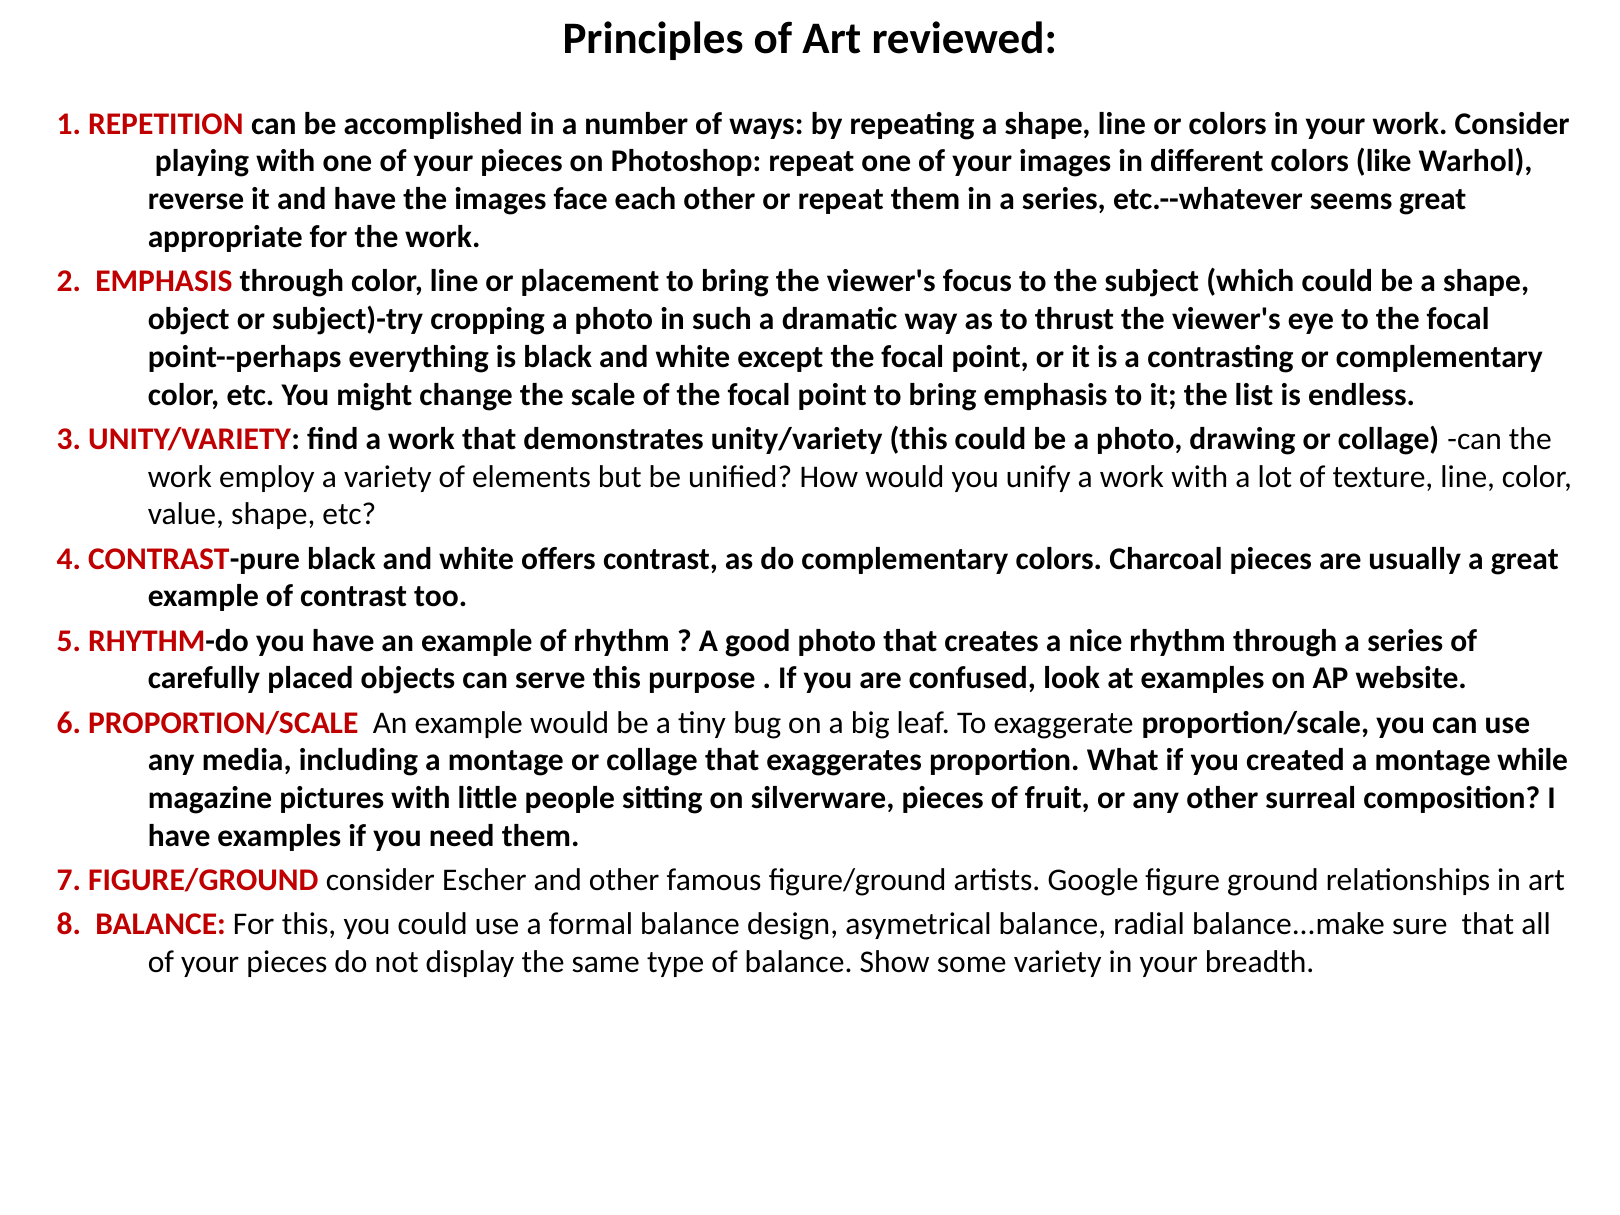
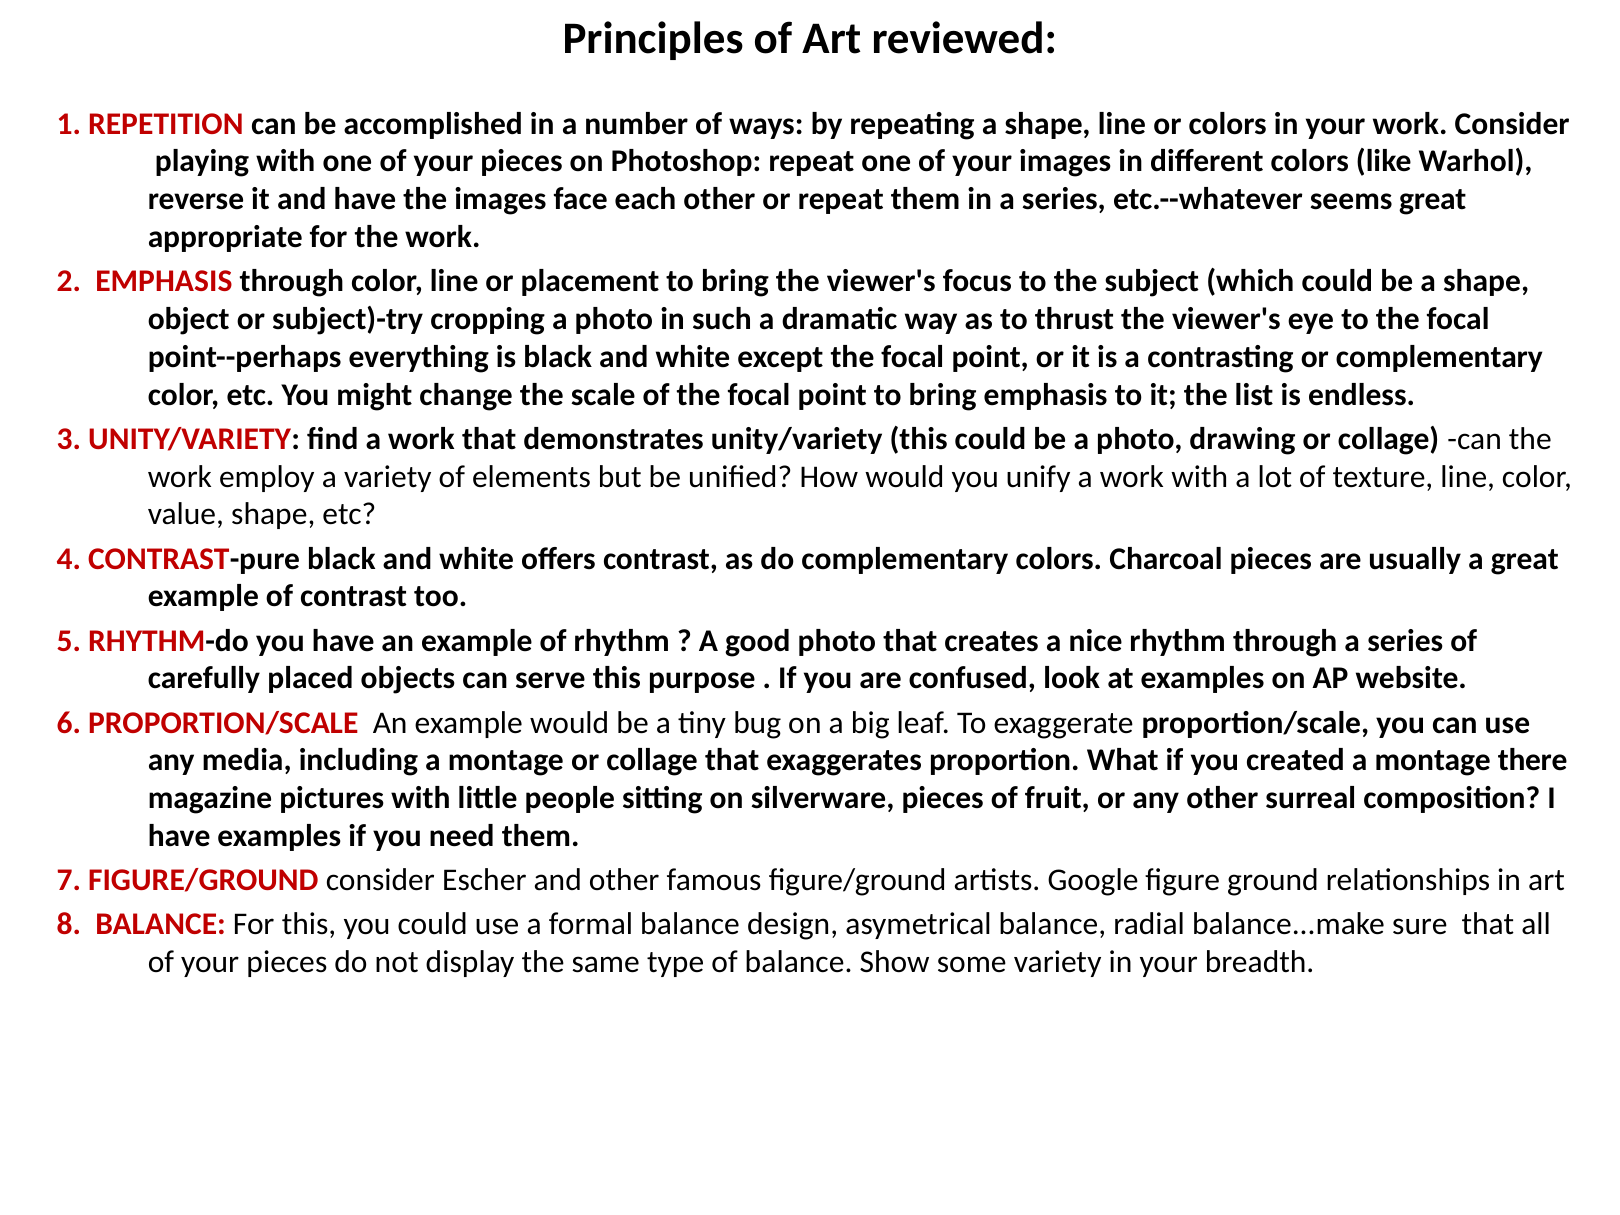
while: while -> there
